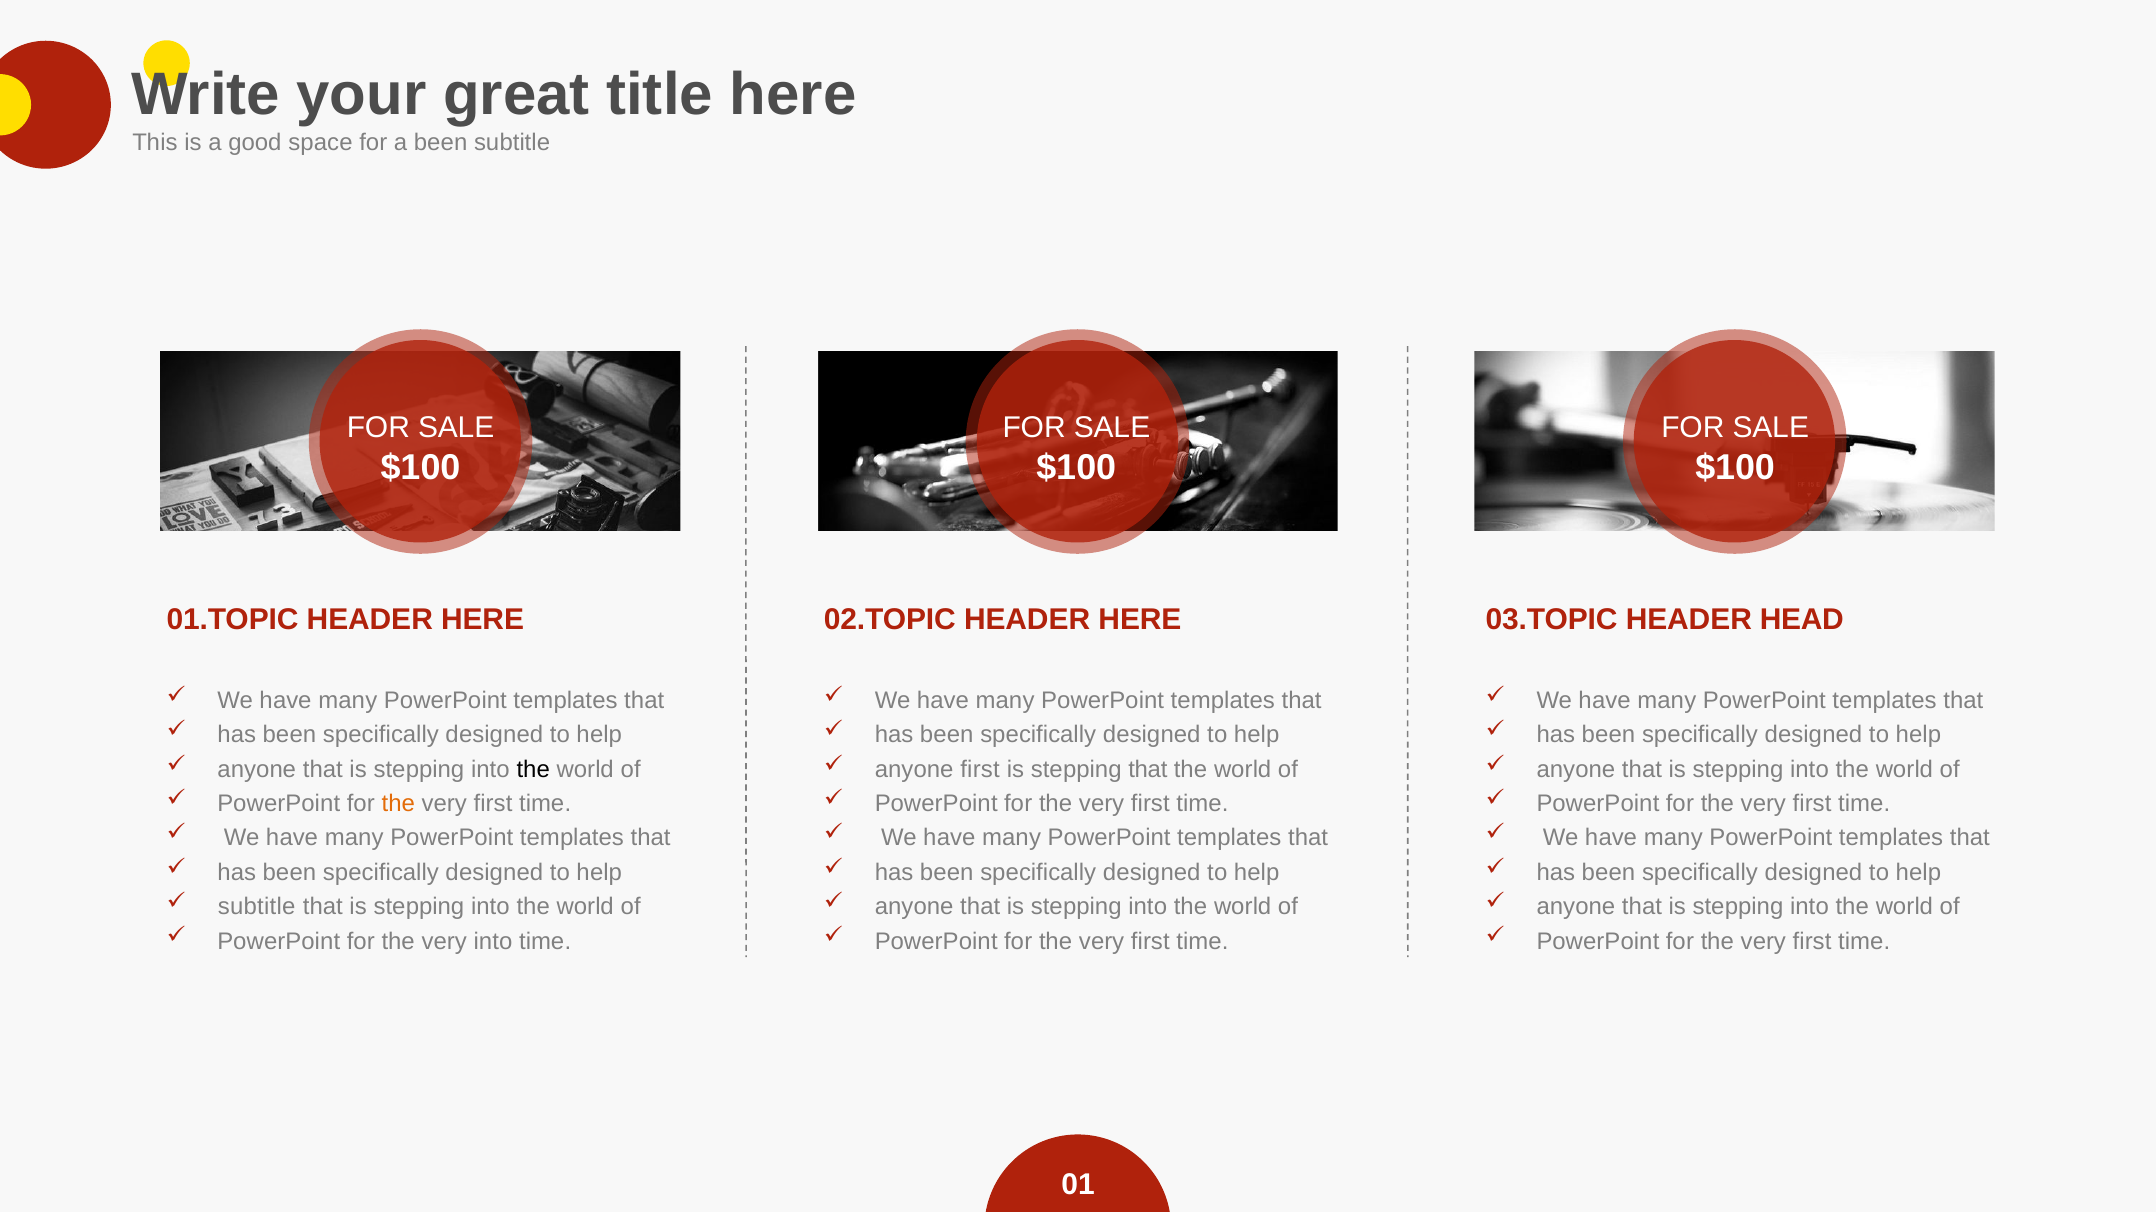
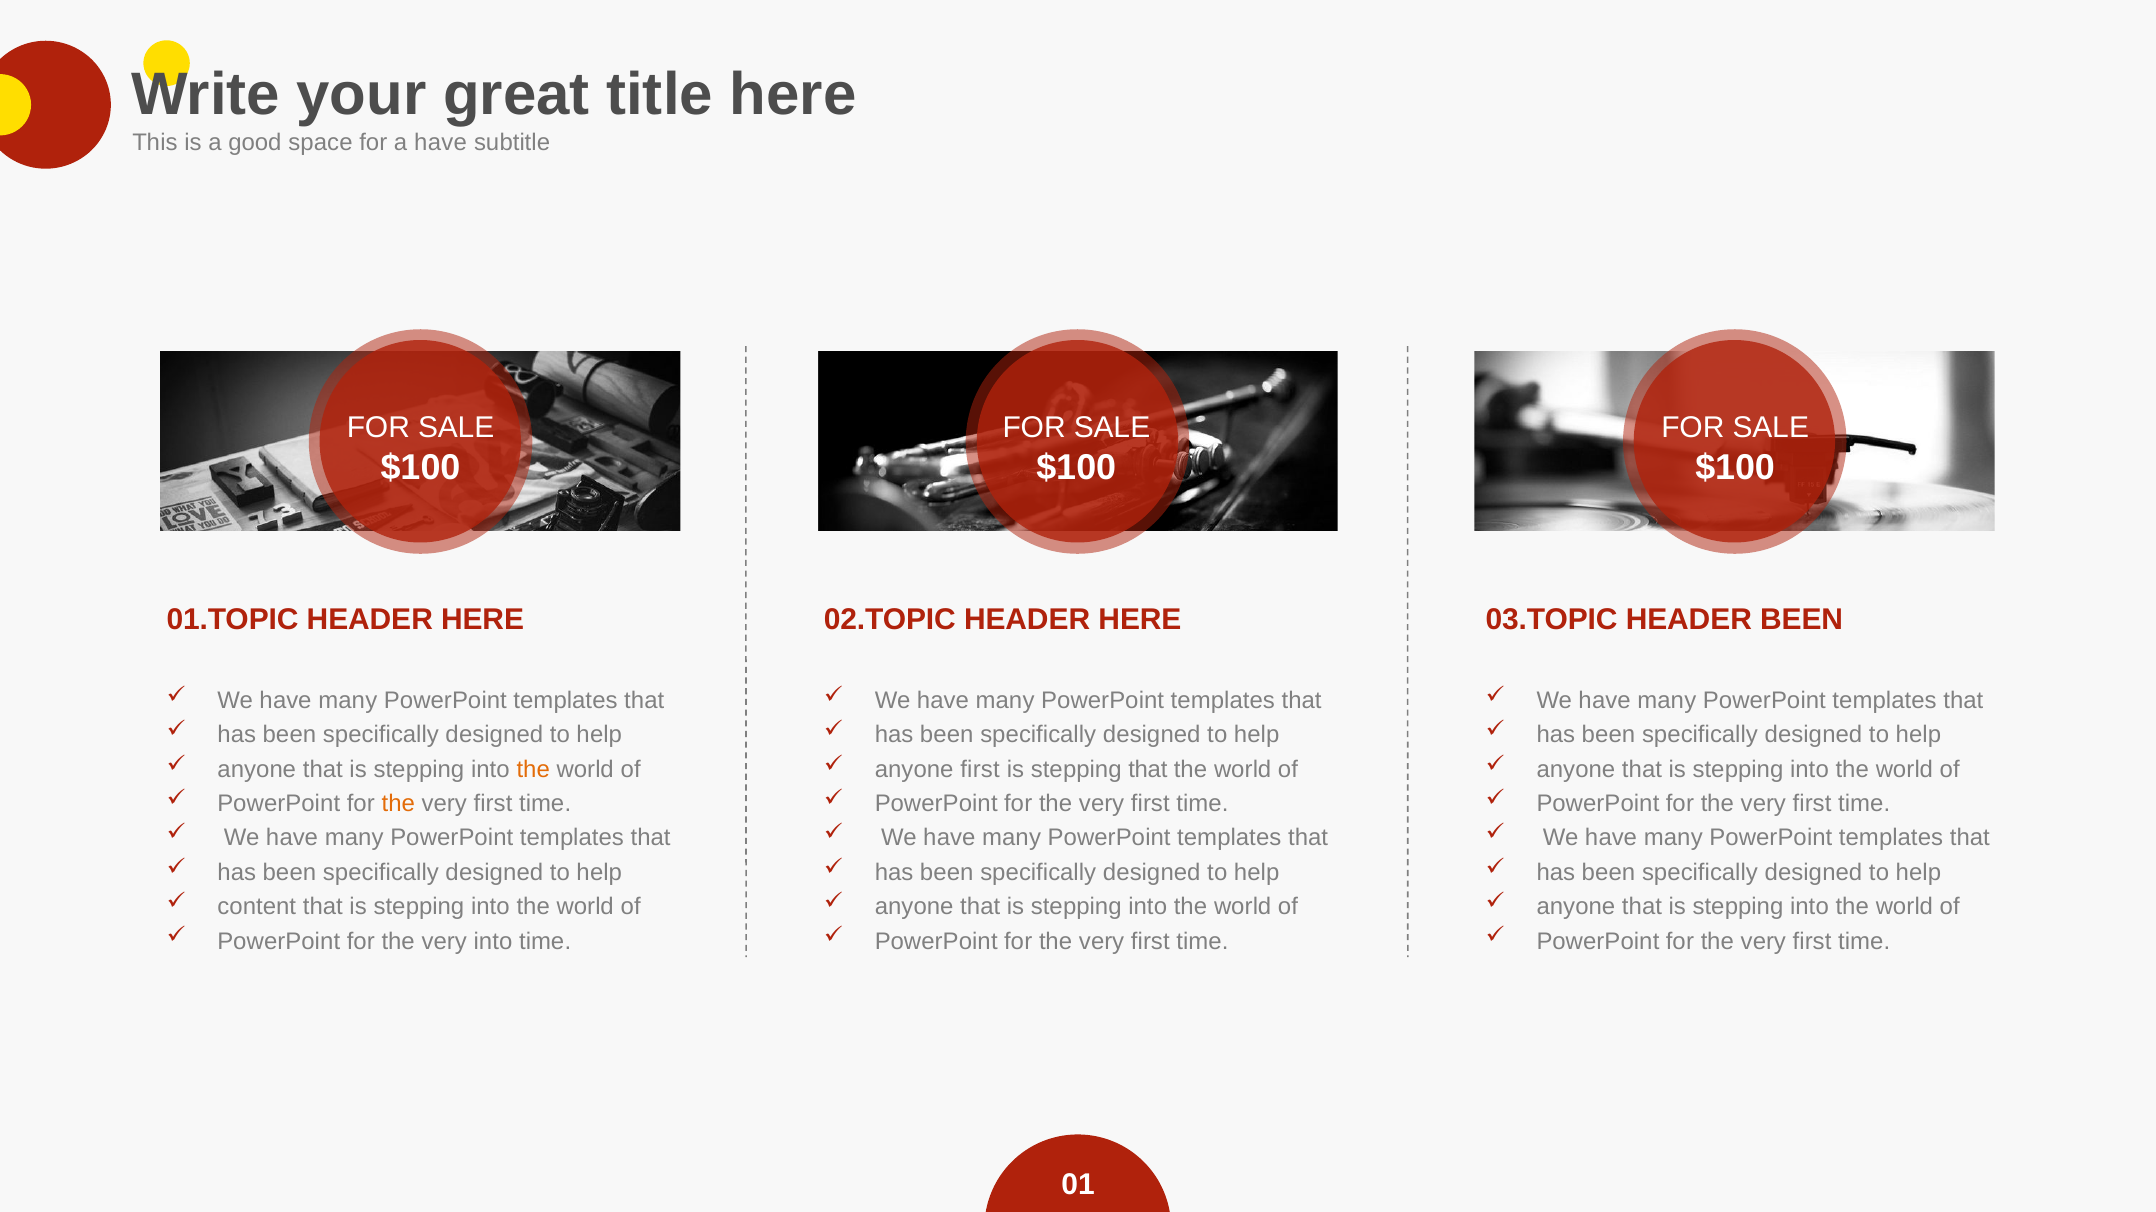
a been: been -> have
HEADER HEAD: HEAD -> BEEN
the at (533, 770) colour: black -> orange
subtitle at (257, 907): subtitle -> content
